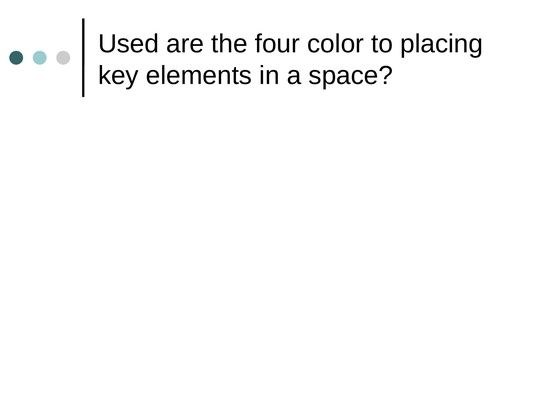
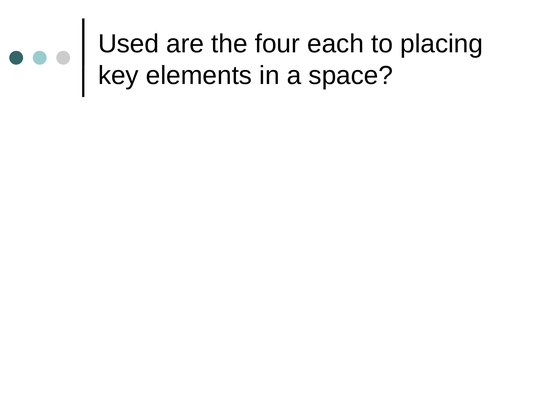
color: color -> each
